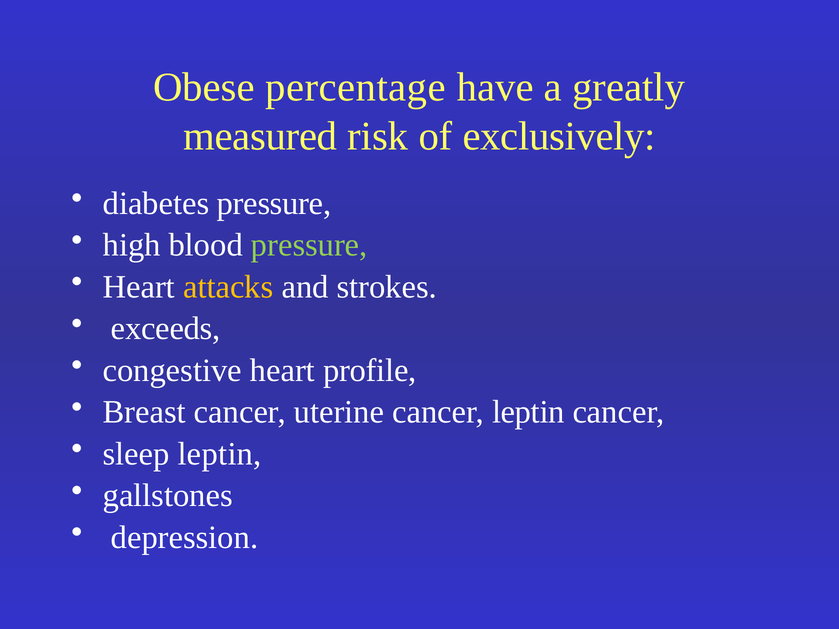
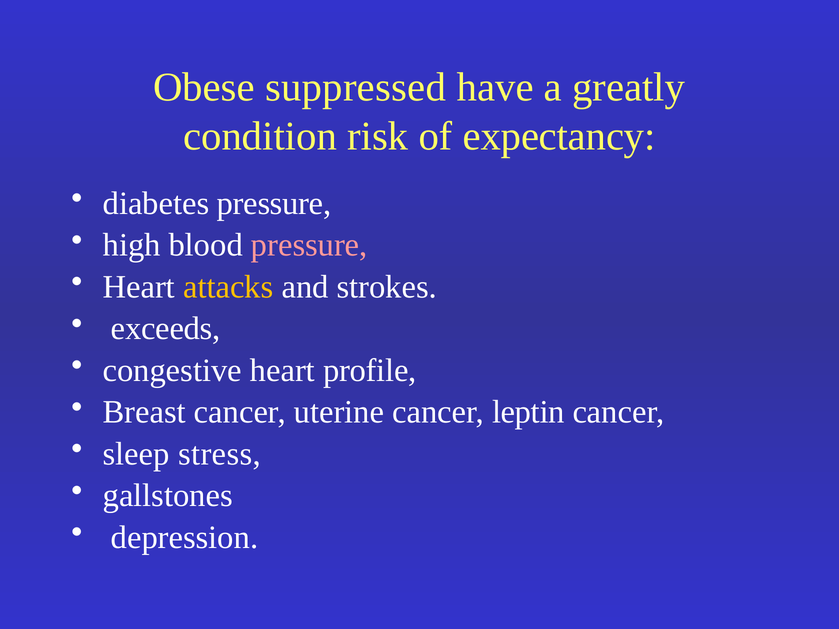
percentage: percentage -> suppressed
measured: measured -> condition
exclusively: exclusively -> expectancy
pressure at (309, 245) colour: light green -> pink
sleep leptin: leptin -> stress
